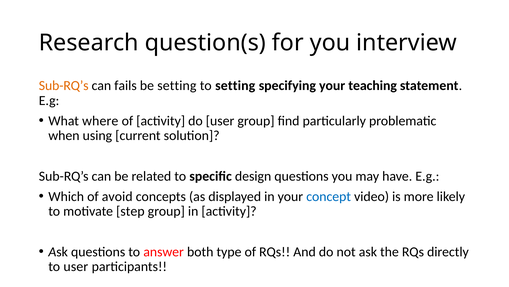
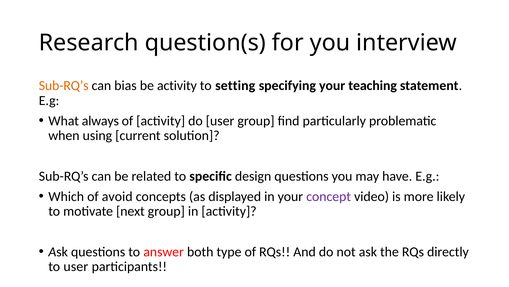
fails: fails -> bias
be setting: setting -> activity
where: where -> always
concept colour: blue -> purple
step: step -> next
